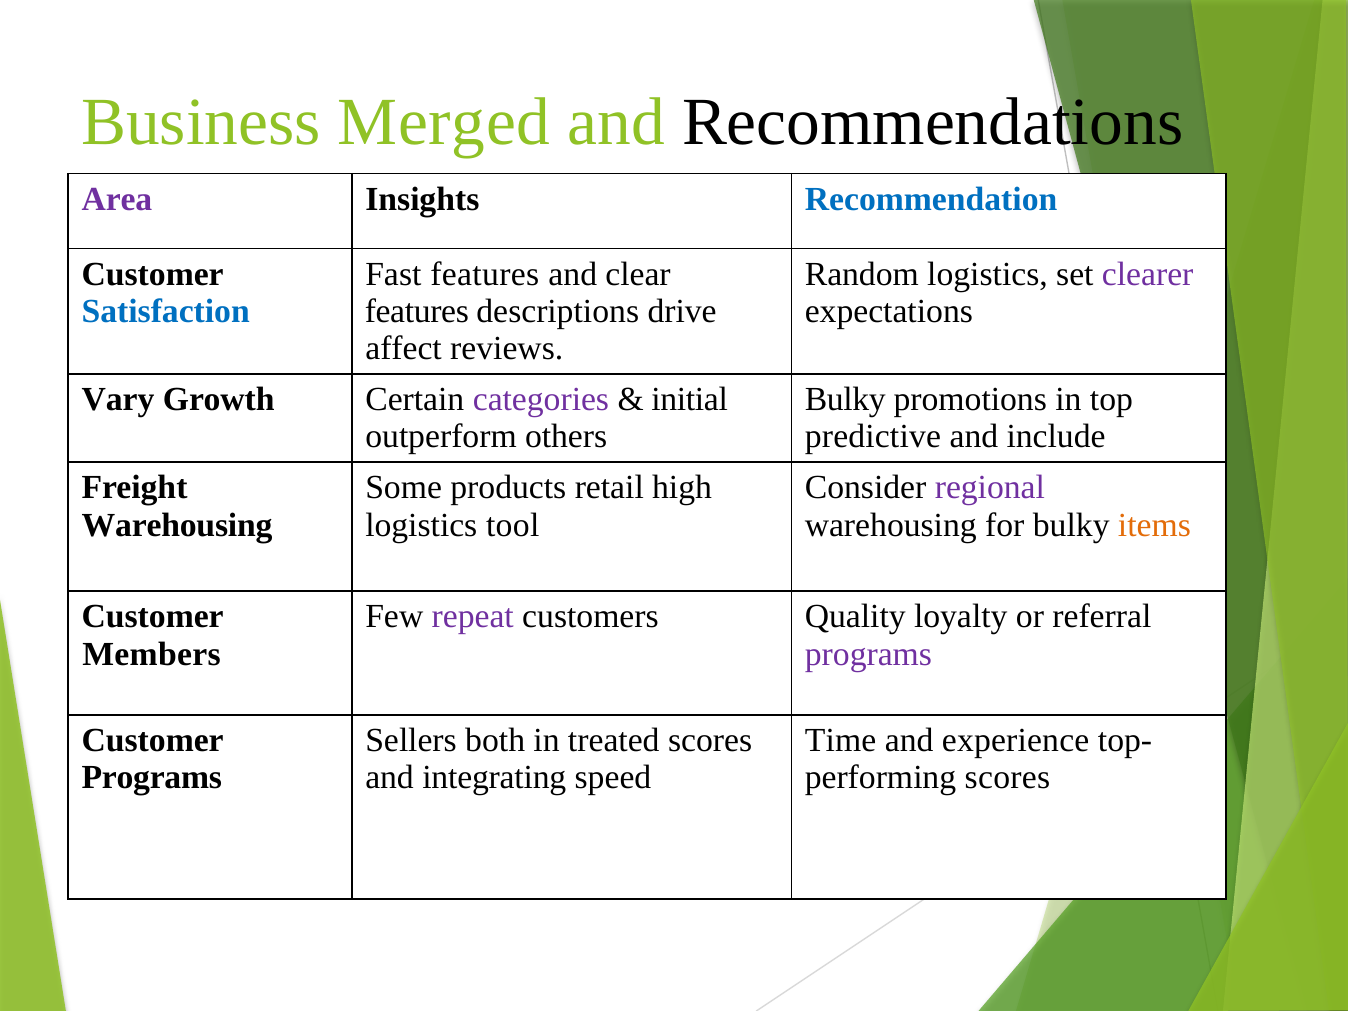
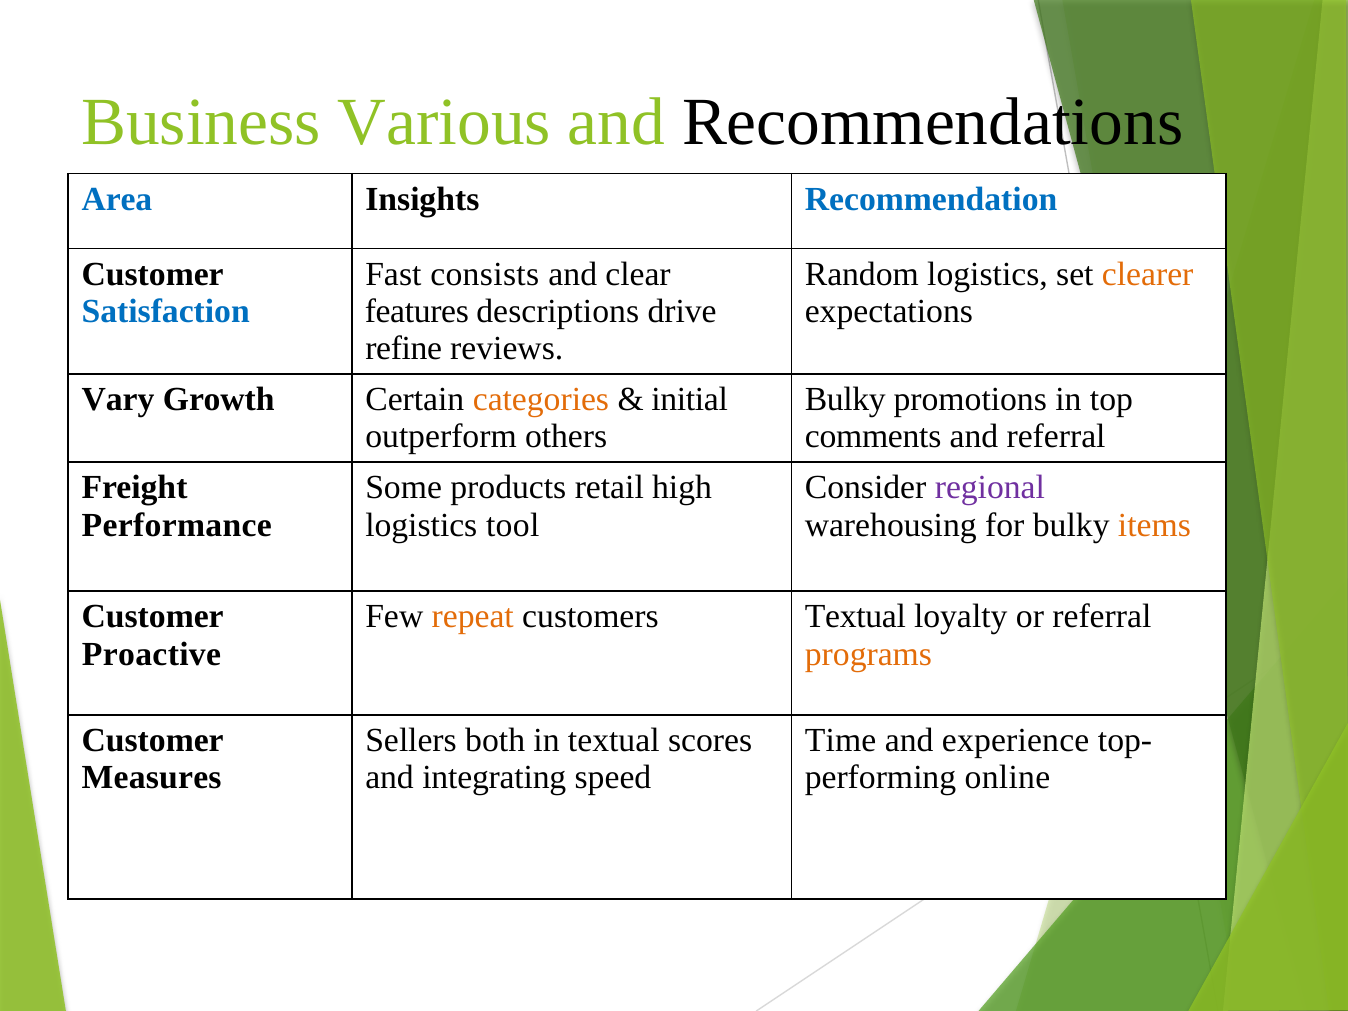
Merged: Merged -> Various
Area colour: purple -> blue
Fast features: features -> consists
clearer colour: purple -> orange
affect: affect -> refine
categories colour: purple -> orange
predictive: predictive -> comments
and include: include -> referral
Warehousing at (177, 525): Warehousing -> Performance
repeat colour: purple -> orange
customers Quality: Quality -> Textual
Members: Members -> Proactive
programs at (868, 654) colour: purple -> orange
in treated: treated -> textual
Programs at (152, 778): Programs -> Measures
scores at (1007, 778): scores -> online
